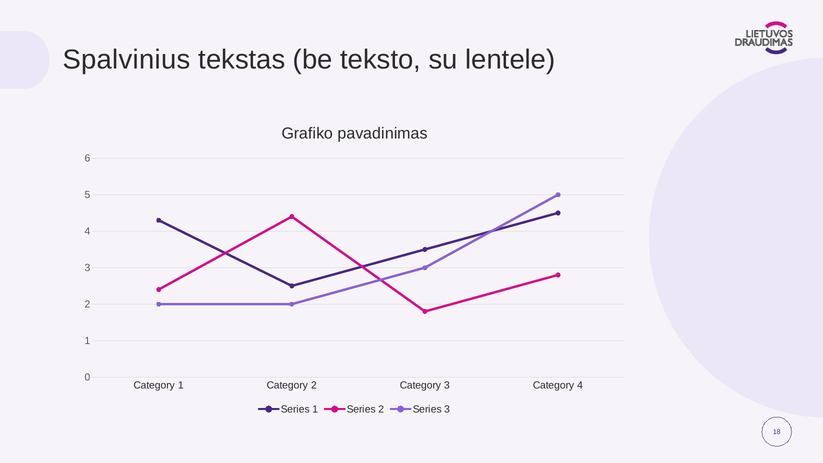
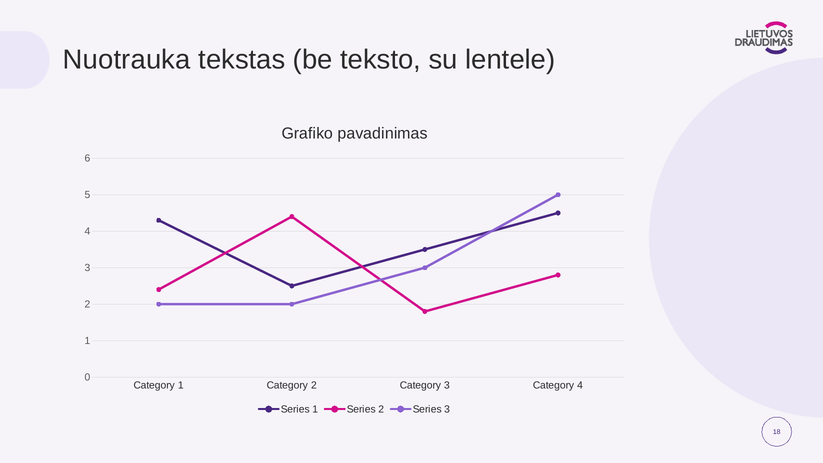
Spalvinius: Spalvinius -> Nuotrauka
